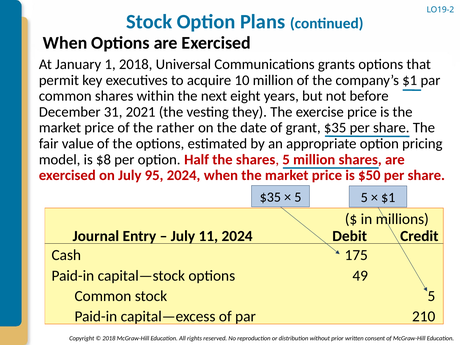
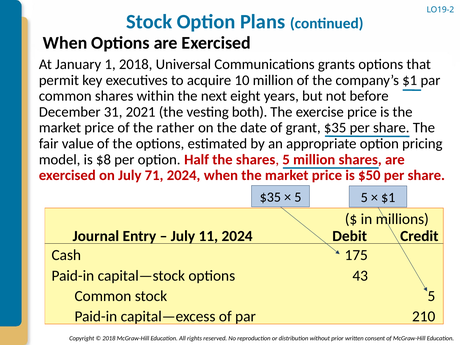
they: they -> both
95: 95 -> 71
49: 49 -> 43
